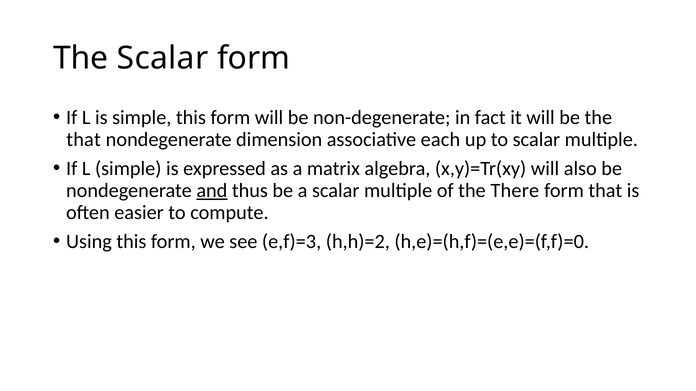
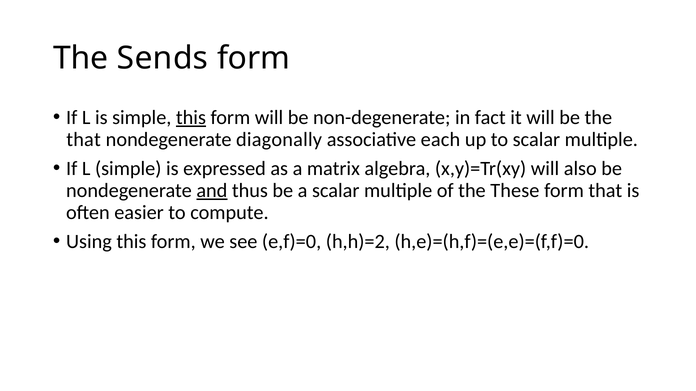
The Scalar: Scalar -> Sends
this at (191, 118) underline: none -> present
dimension: dimension -> diagonally
There: There -> These
e,f)=3: e,f)=3 -> e,f)=0
